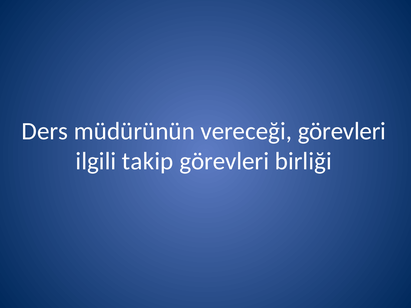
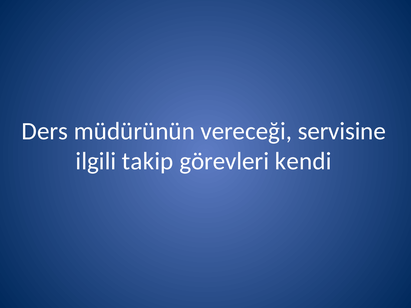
vereceği görevleri: görevleri -> servisine
birliği: birliği -> kendi
